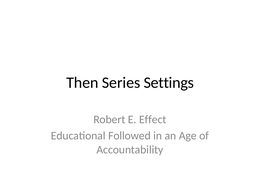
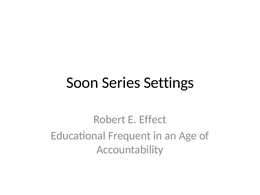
Then: Then -> Soon
Followed: Followed -> Frequent
